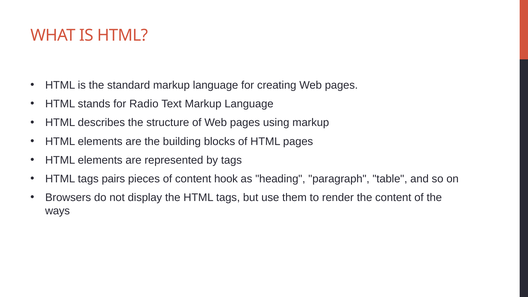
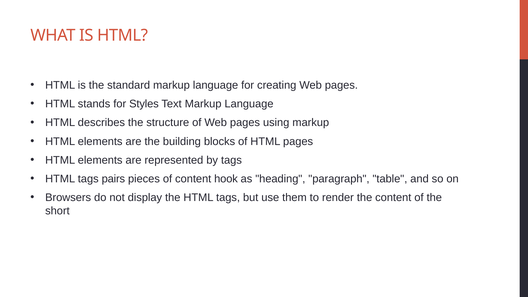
Radio: Radio -> Styles
ways: ways -> short
